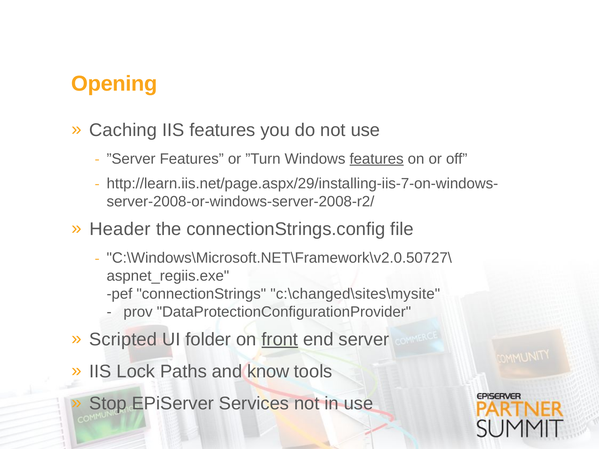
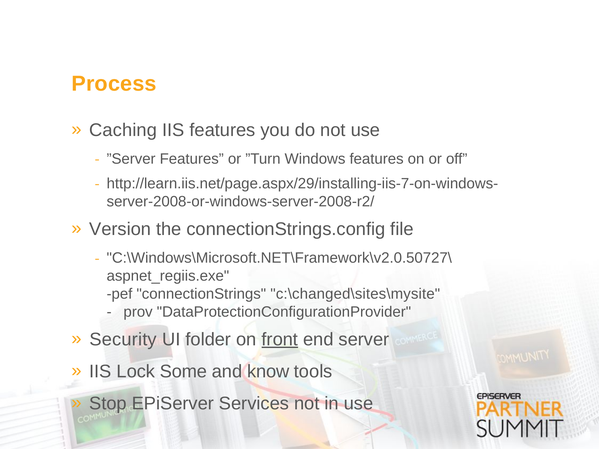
Opening: Opening -> Process
features at (377, 159) underline: present -> none
Header: Header -> Version
Scripted: Scripted -> Security
Paths: Paths -> Some
